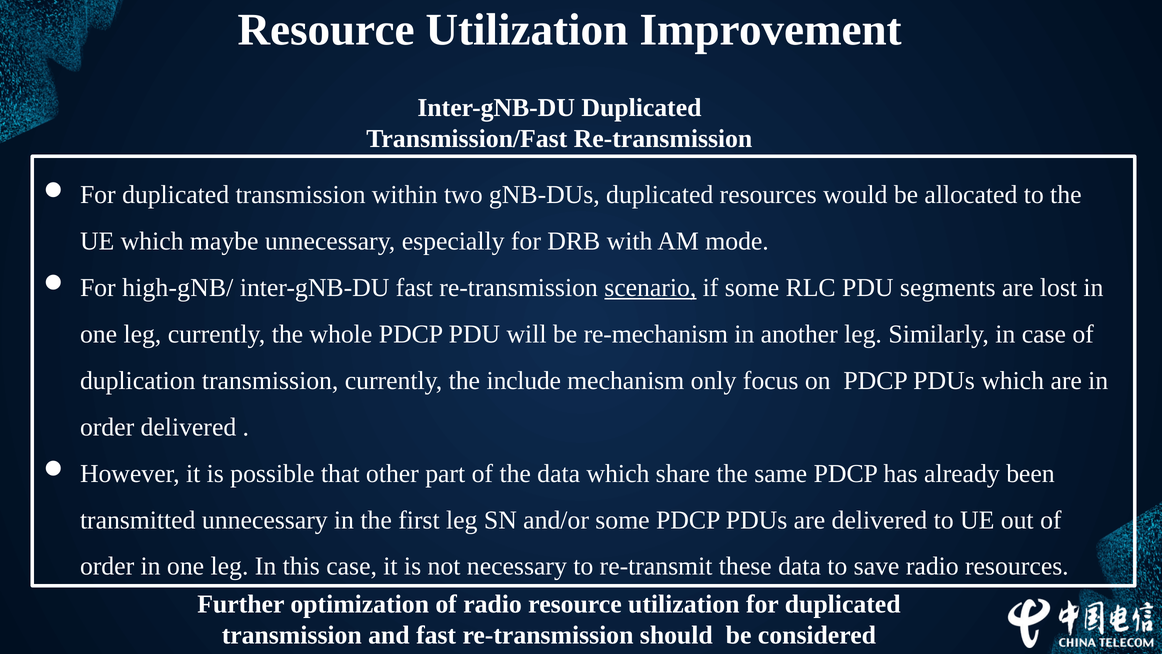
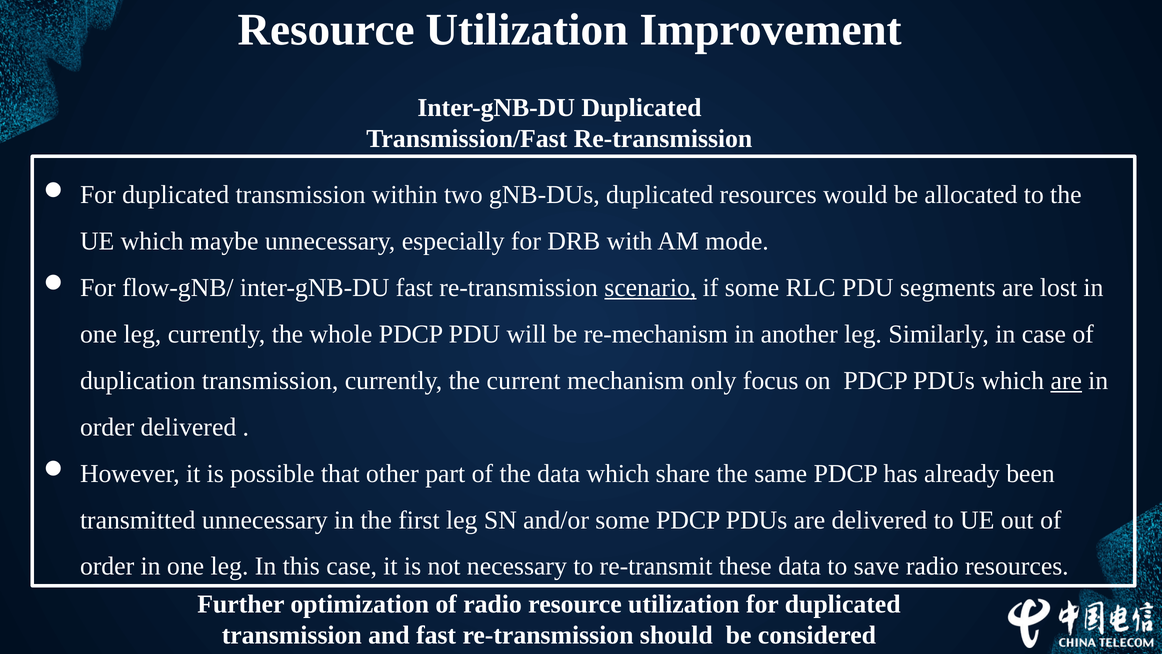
high-gNB/: high-gNB/ -> flow-gNB/
include: include -> current
are at (1066, 380) underline: none -> present
